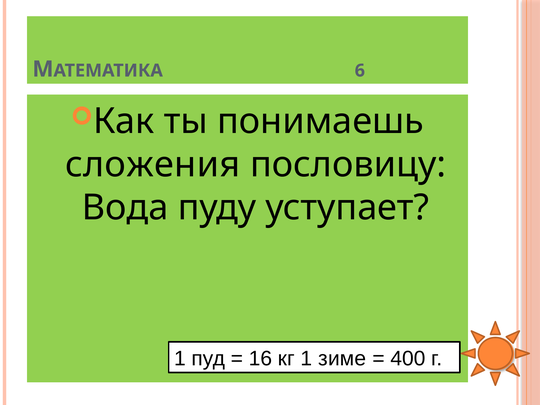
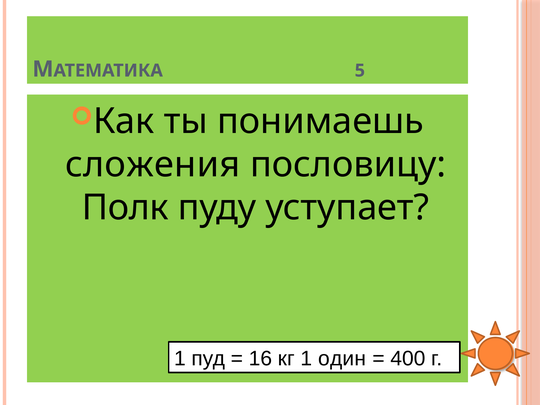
6: 6 -> 5
Вода: Вода -> Полк
зиме: зиме -> один
